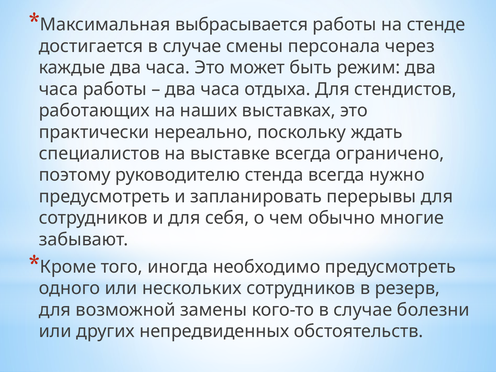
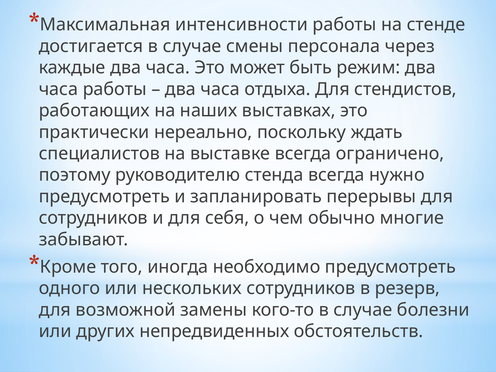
выбрасывается: выбрасывается -> интенсивности
